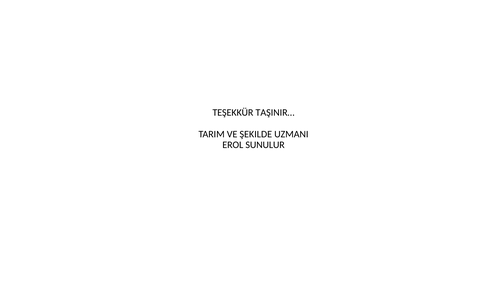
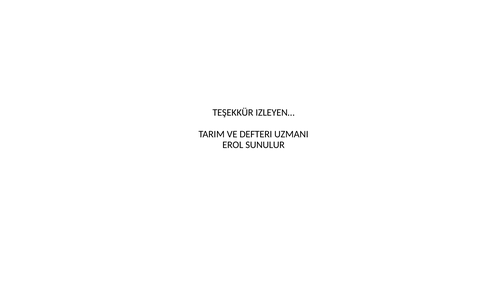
TAŞINIR…: TAŞINIR… -> IZLEYEN…
ŞEKILDE: ŞEKILDE -> DEFTERI
